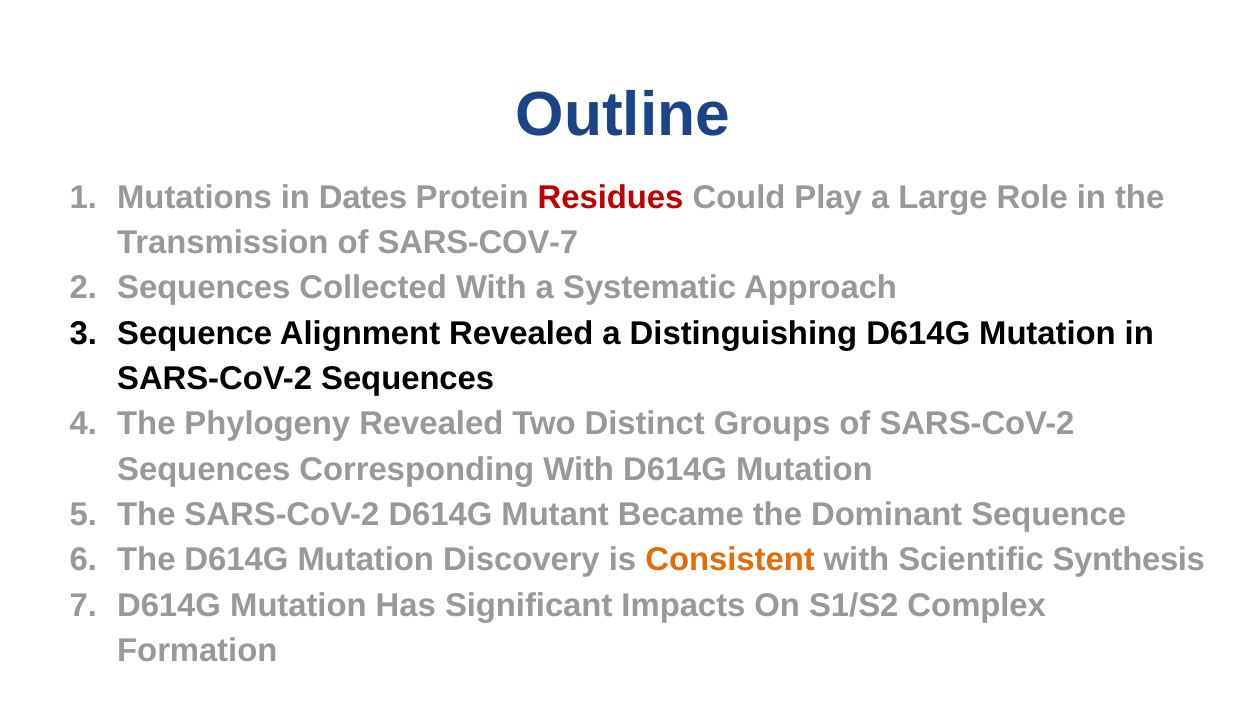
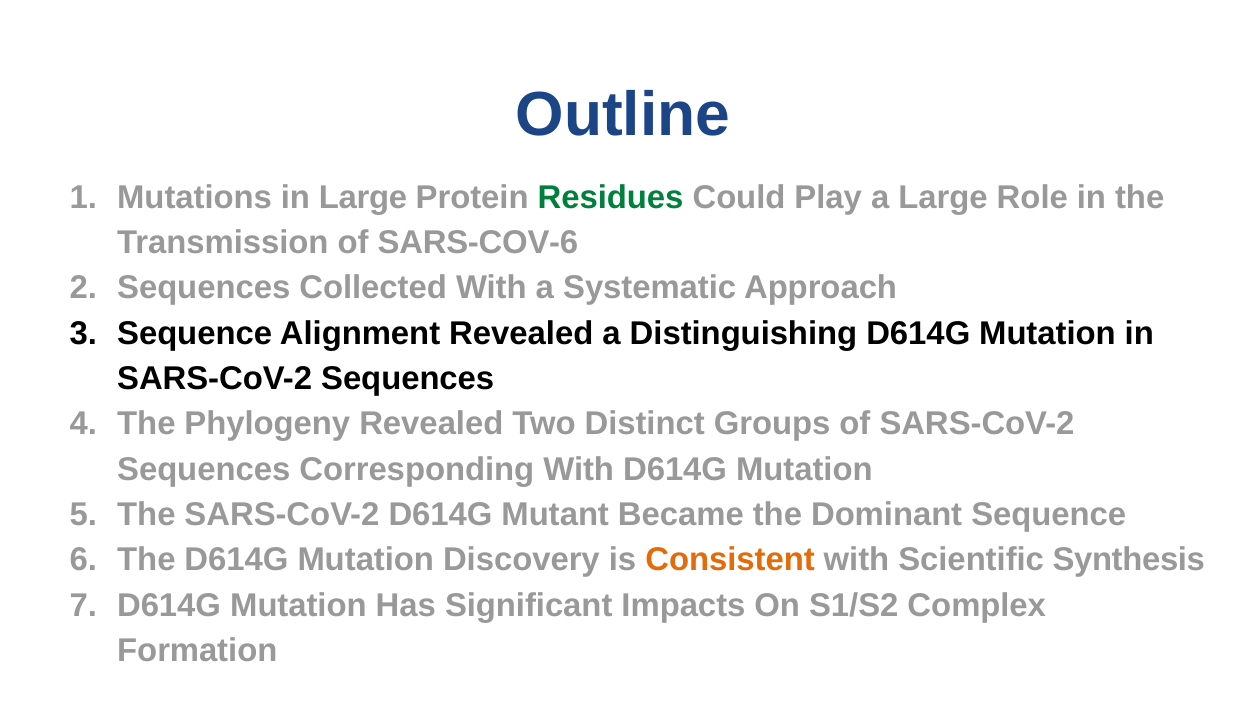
in Dates: Dates -> Large
Residues colour: red -> green
SARS-COV-7: SARS-COV-7 -> SARS-COV-6
